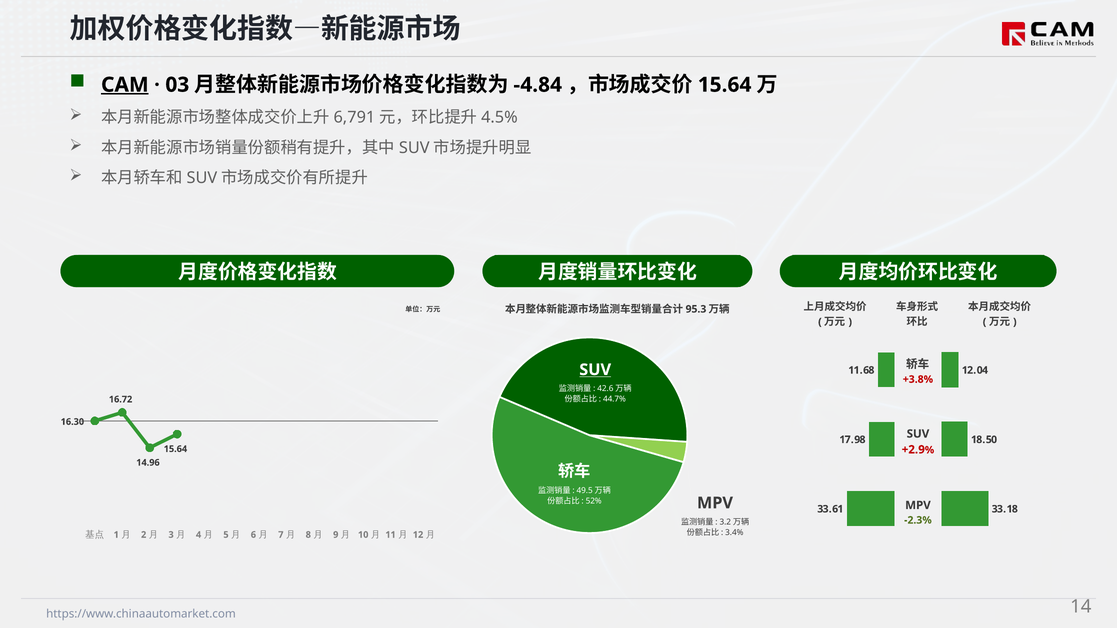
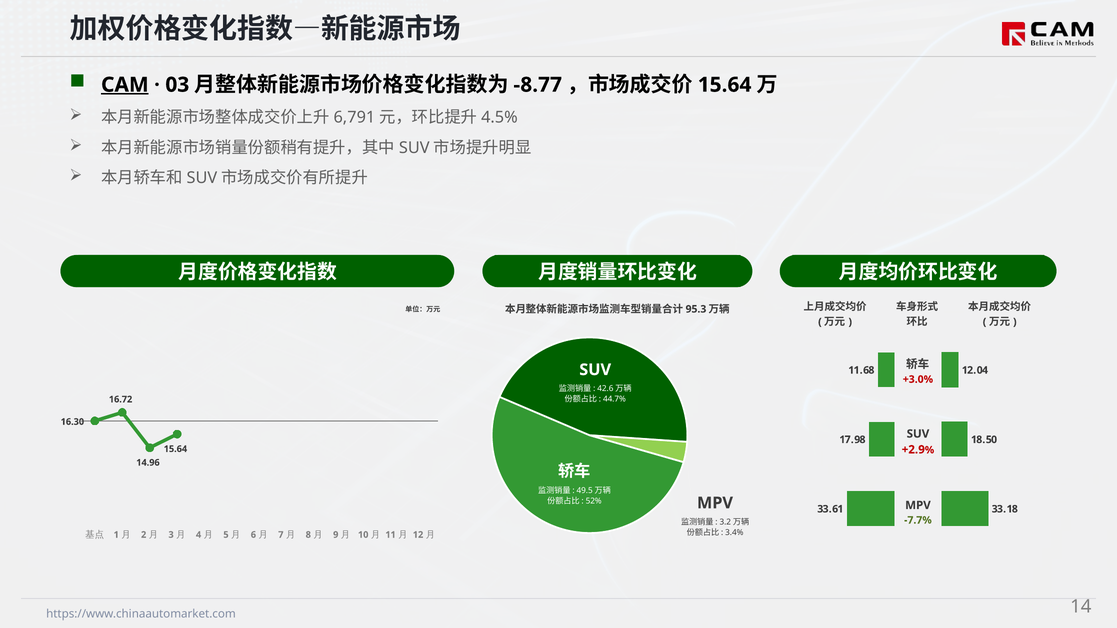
-4.84: -4.84 -> -8.77
SUV at (595, 370) underline: present -> none
+3.8%: +3.8% -> +3.0%
-2.3%: -2.3% -> -7.7%
